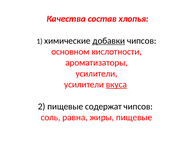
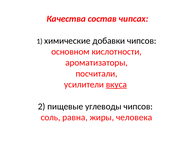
хлопья: хлопья -> чипсах
добавки underline: present -> none
усилители at (96, 73): усилители -> посчитали
содержат: содержат -> углеводы
жиры пищевые: пищевые -> человека
